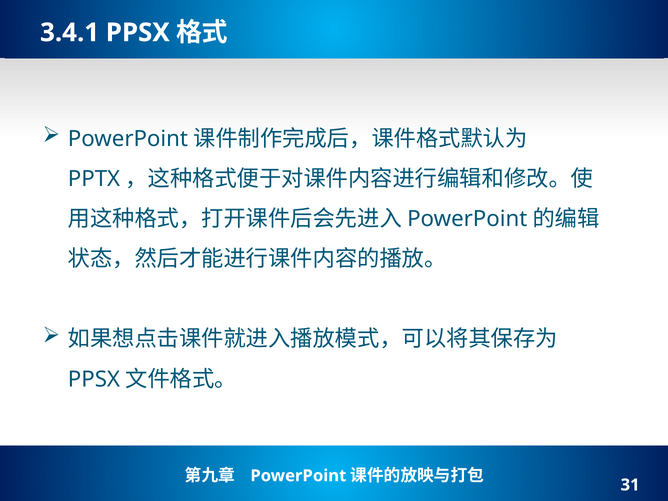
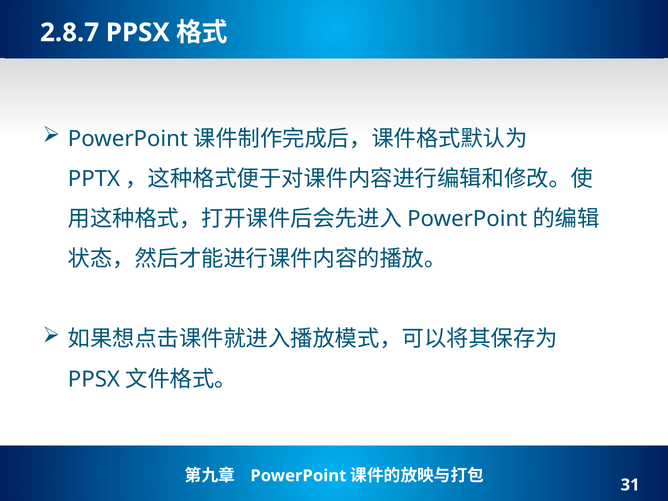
3.4.1: 3.4.1 -> 2.8.7
